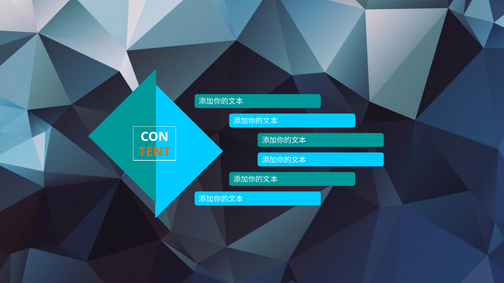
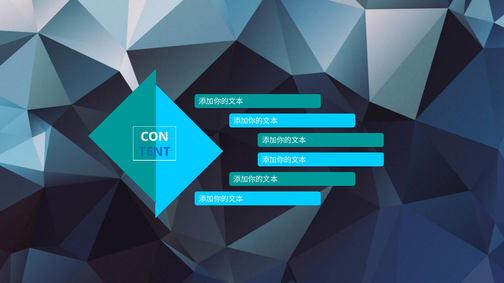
TENT colour: orange -> blue
